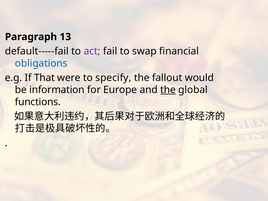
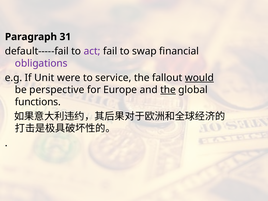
13: 13 -> 31
obligations colour: blue -> purple
That: That -> Unit
specify: specify -> service
would underline: none -> present
information: information -> perspective
